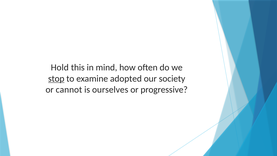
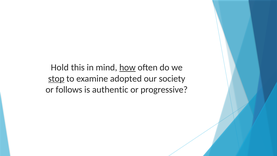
how underline: none -> present
cannot: cannot -> follows
ourselves: ourselves -> authentic
